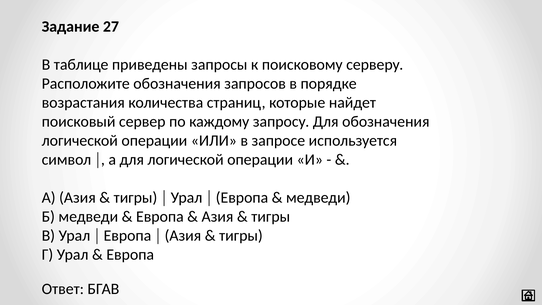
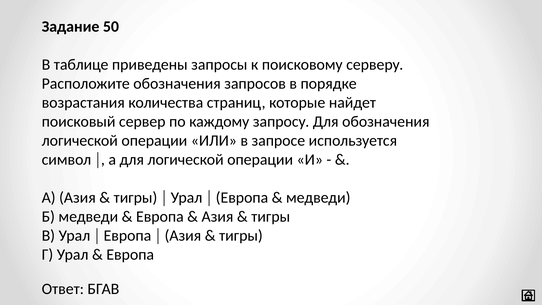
27: 27 -> 50
